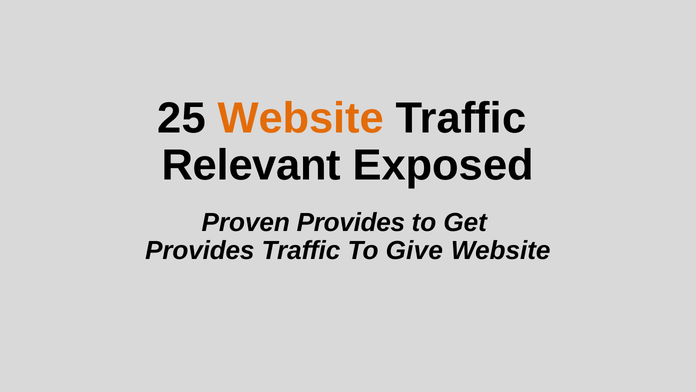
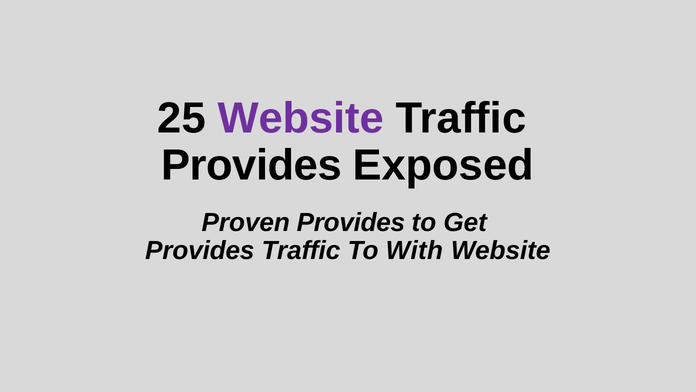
Website at (301, 118) colour: orange -> purple
Relevant at (251, 165): Relevant -> Provides
Give: Give -> With
